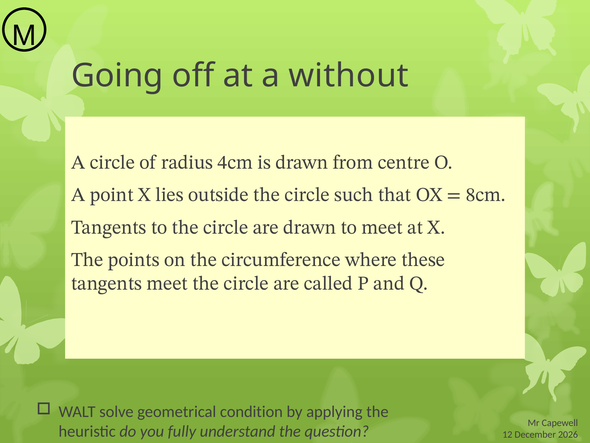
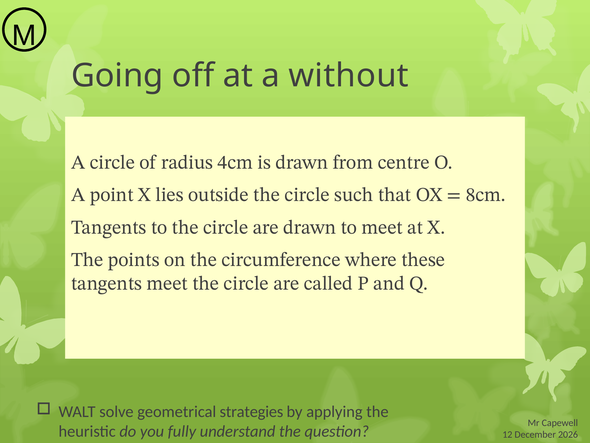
condition: condition -> strategies
